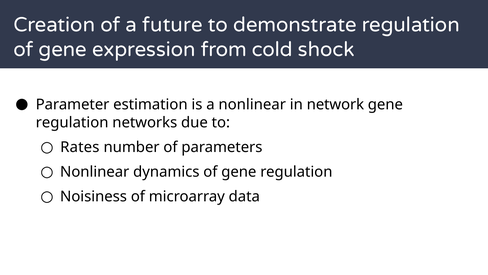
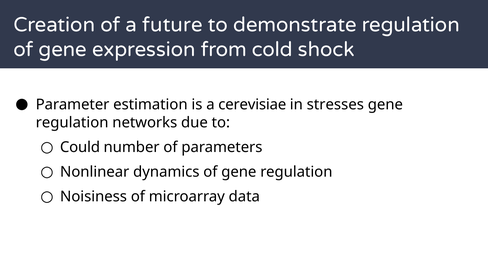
a nonlinear: nonlinear -> cerevisiae
network: network -> stresses
Rates: Rates -> Could
